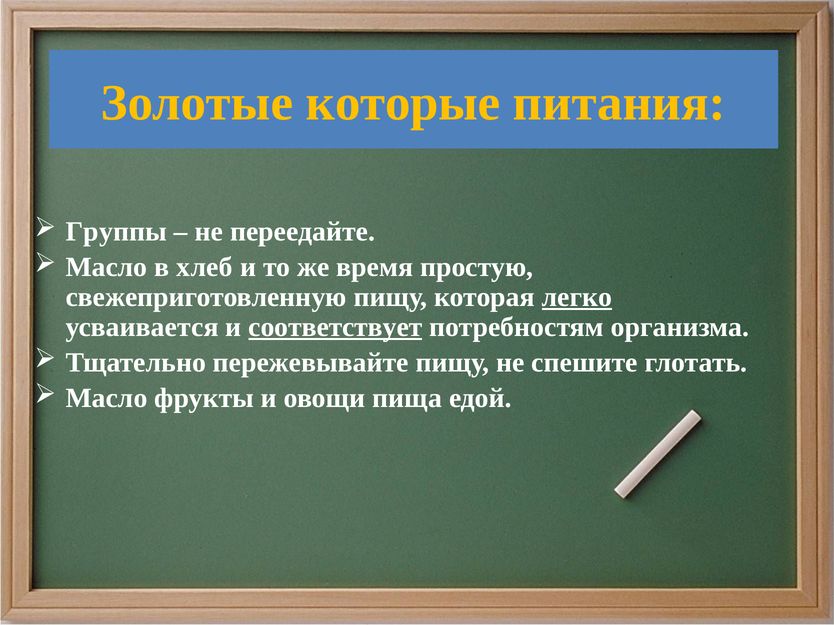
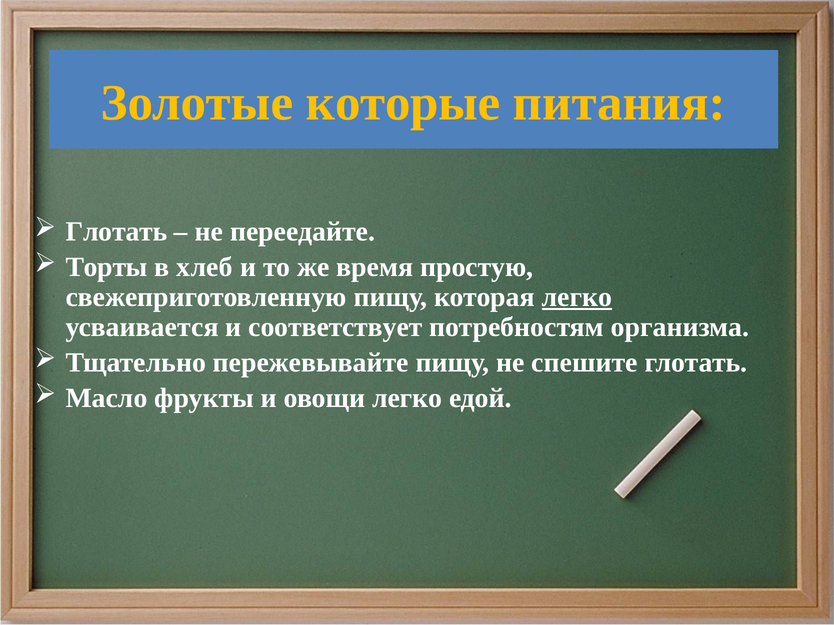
Группы at (116, 232): Группы -> Глотать
Масло at (107, 267): Масло -> Торты
соответствует underline: present -> none
овощи пища: пища -> легко
